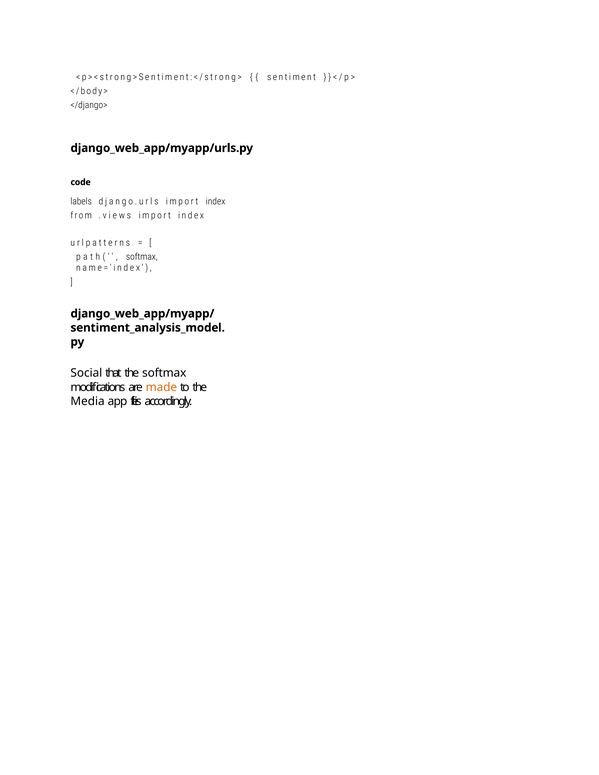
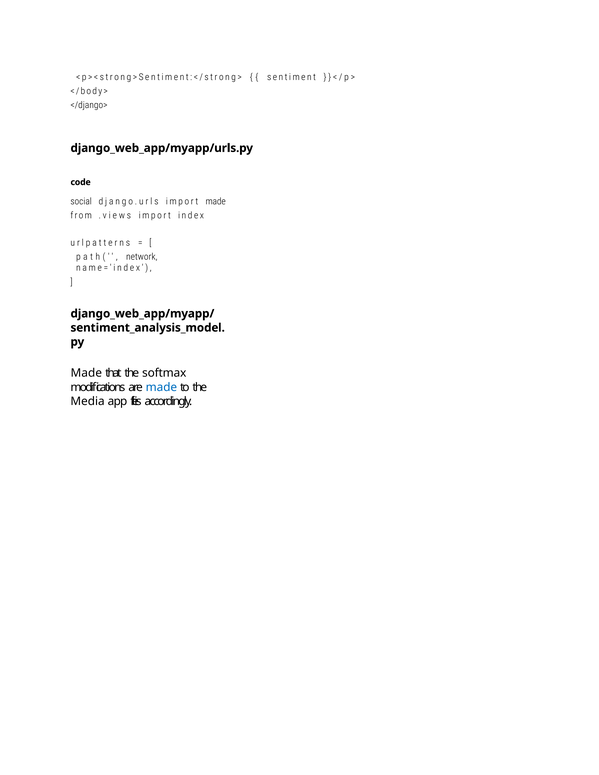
labels: labels -> social
django.urls import index: index -> made
softmax at (142, 257): softmax -> network
Social at (86, 373): Social -> Made
made at (161, 387) colour: orange -> blue
